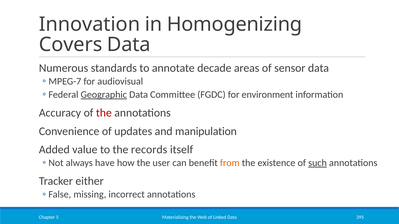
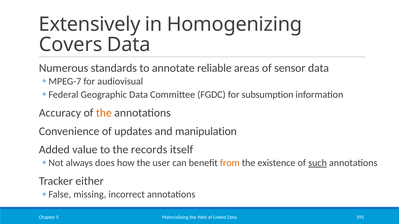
Innovation: Innovation -> Extensively
decade: decade -> reliable
Geographic underline: present -> none
environment: environment -> subsumption
the at (104, 113) colour: red -> orange
have: have -> does
